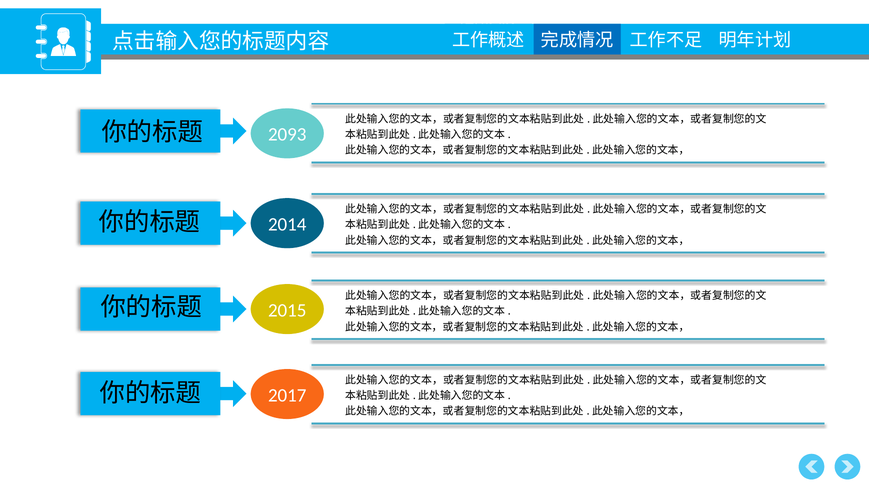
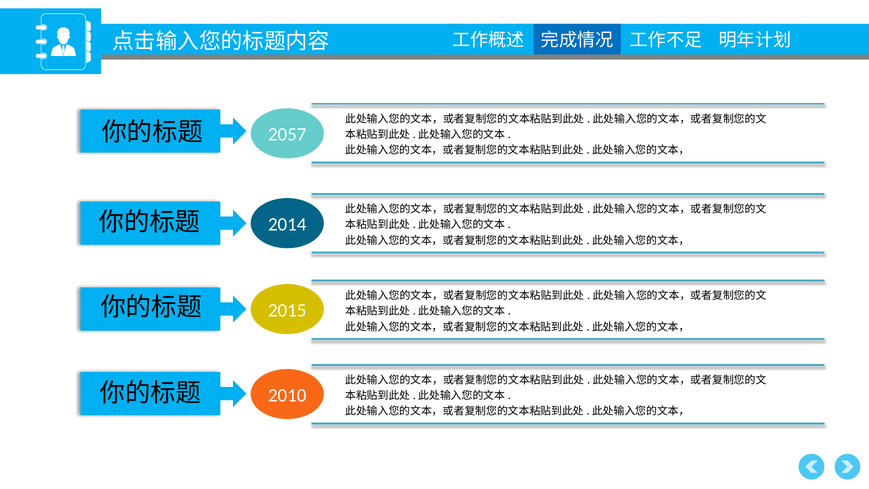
2093: 2093 -> 2057
2017: 2017 -> 2010
